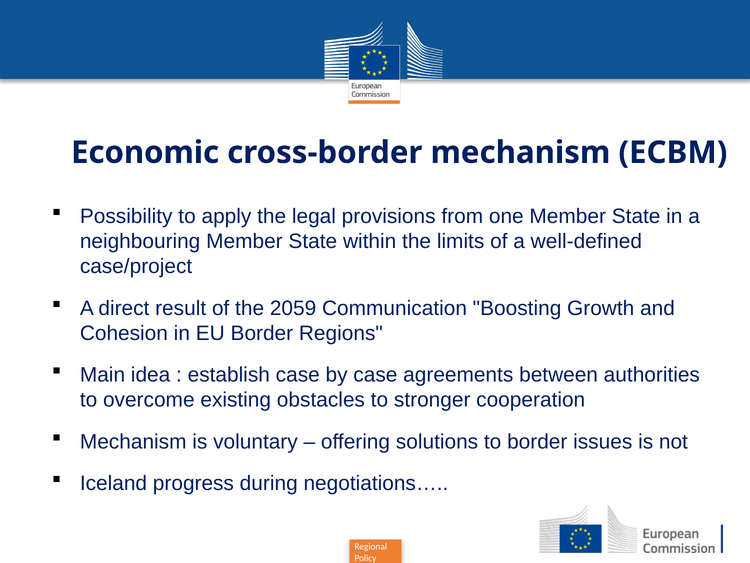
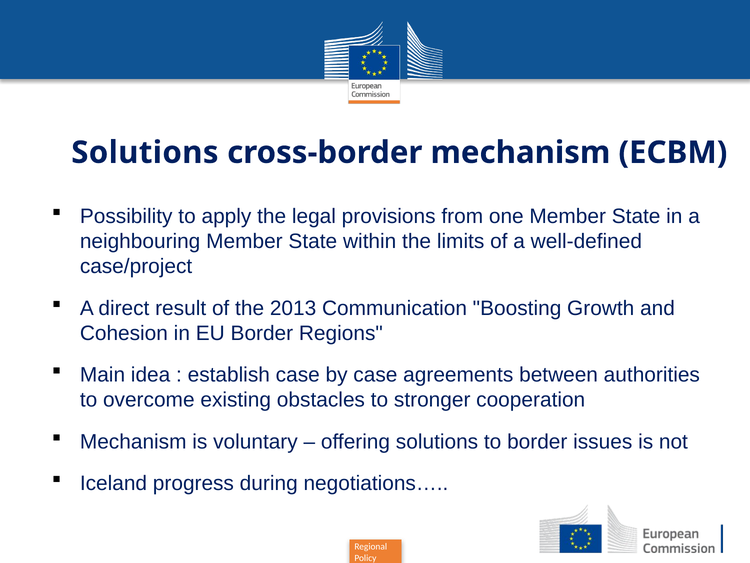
Economic at (145, 152): Economic -> Solutions
2059: 2059 -> 2013
